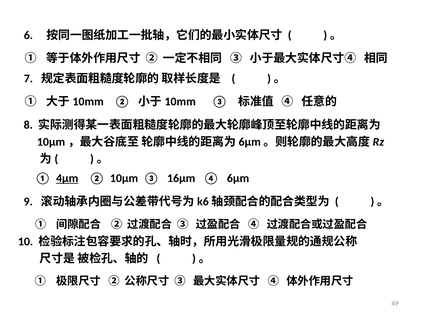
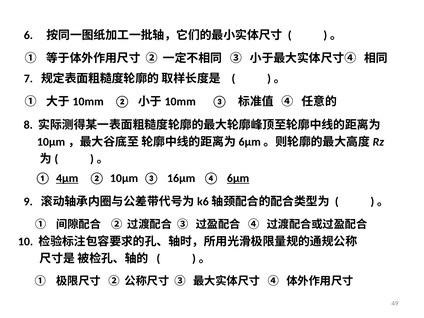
6μm underline: none -> present
